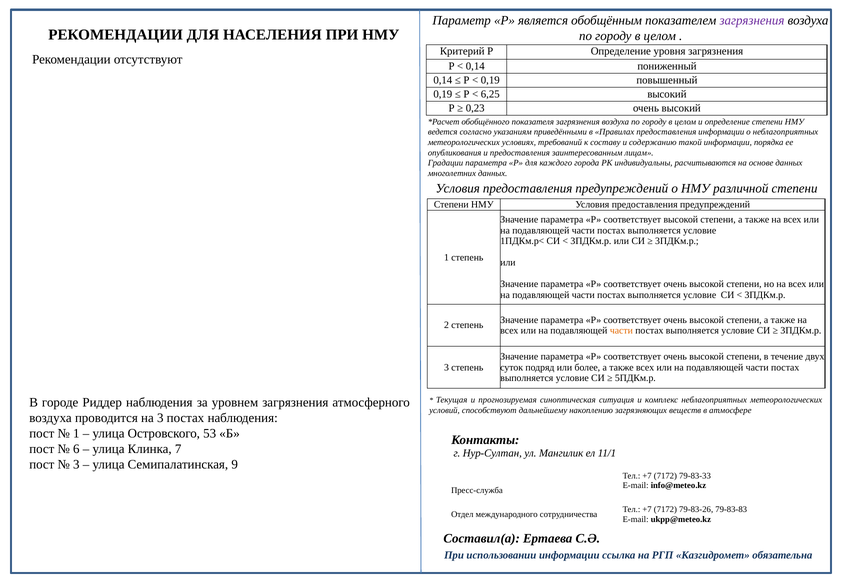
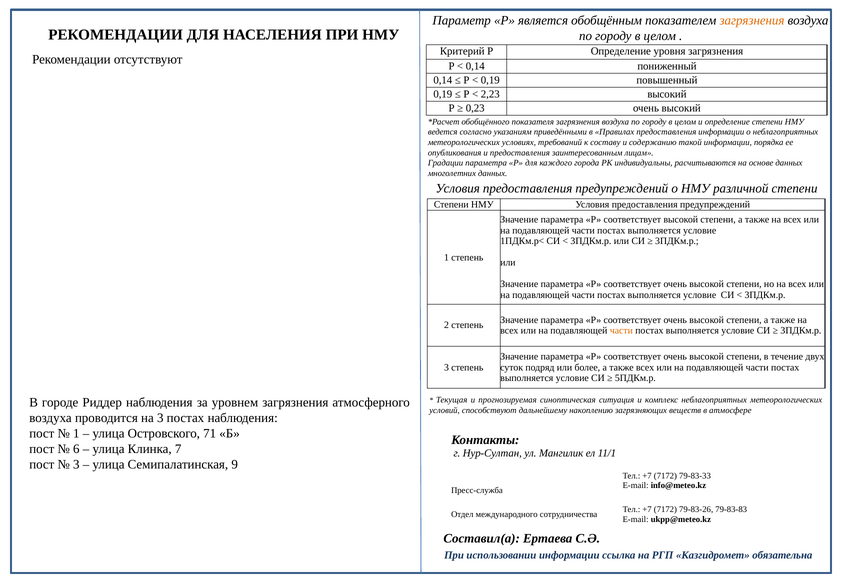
загрязнения at (752, 20) colour: purple -> orange
6,25: 6,25 -> 2,23
53: 53 -> 71
